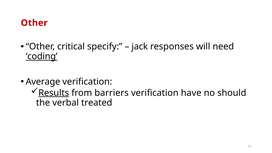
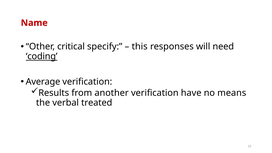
Other at (34, 23): Other -> Name
jack: jack -> this
Results underline: present -> none
barriers: barriers -> another
should: should -> means
